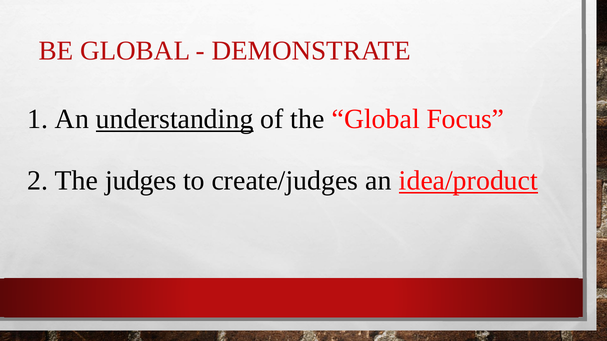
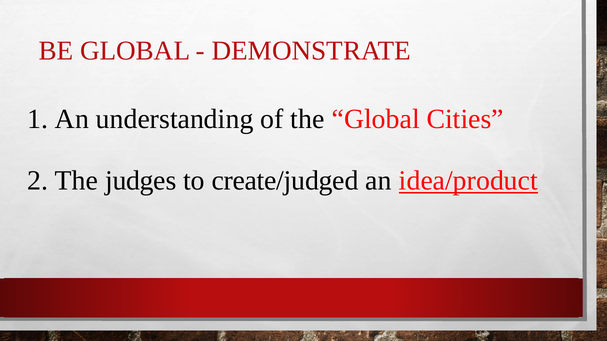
understanding underline: present -> none
Focus: Focus -> Cities
create/judges: create/judges -> create/judged
